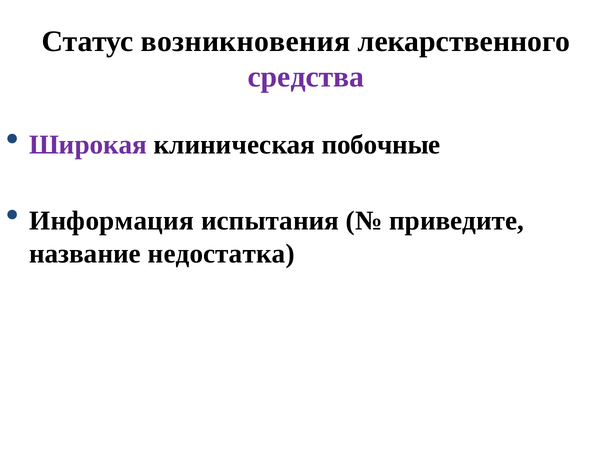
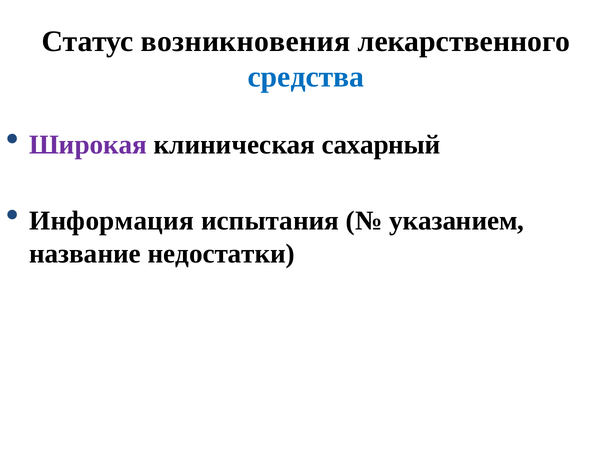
средства colour: purple -> blue
побочные: побочные -> сахарный
приведите: приведите -> указанием
недостатка: недостатка -> недостатки
